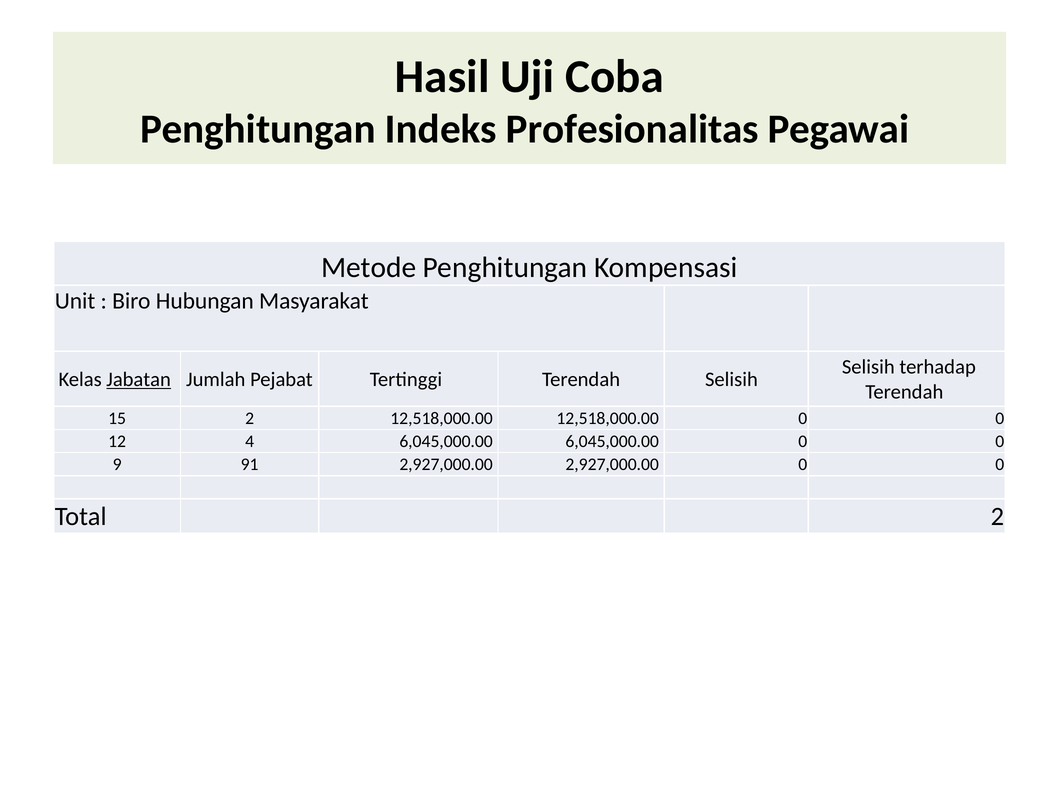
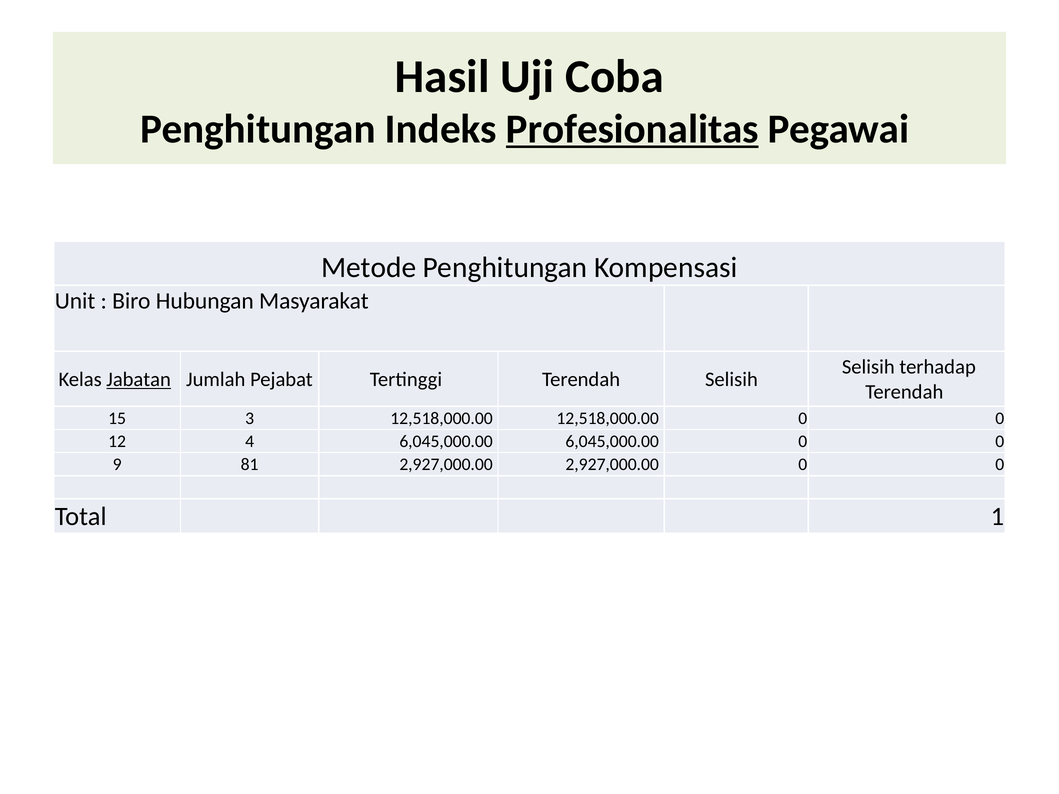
Profesionalitas underline: none -> present
15 2: 2 -> 3
91: 91 -> 81
Total 2: 2 -> 1
